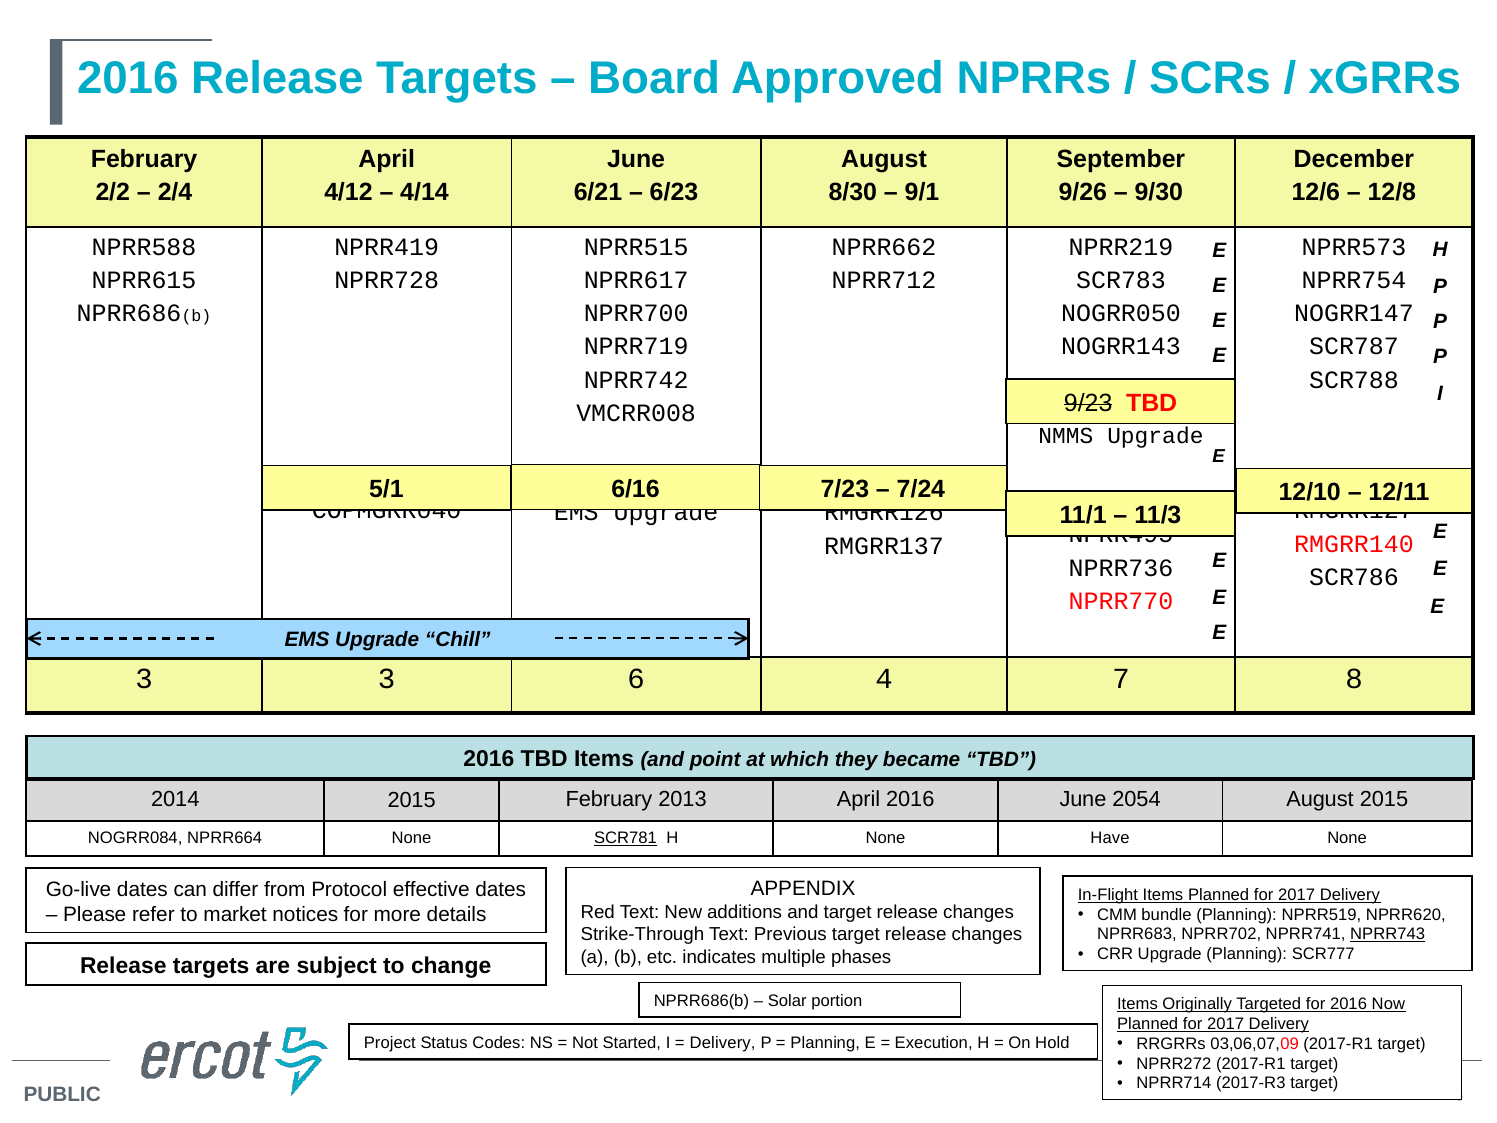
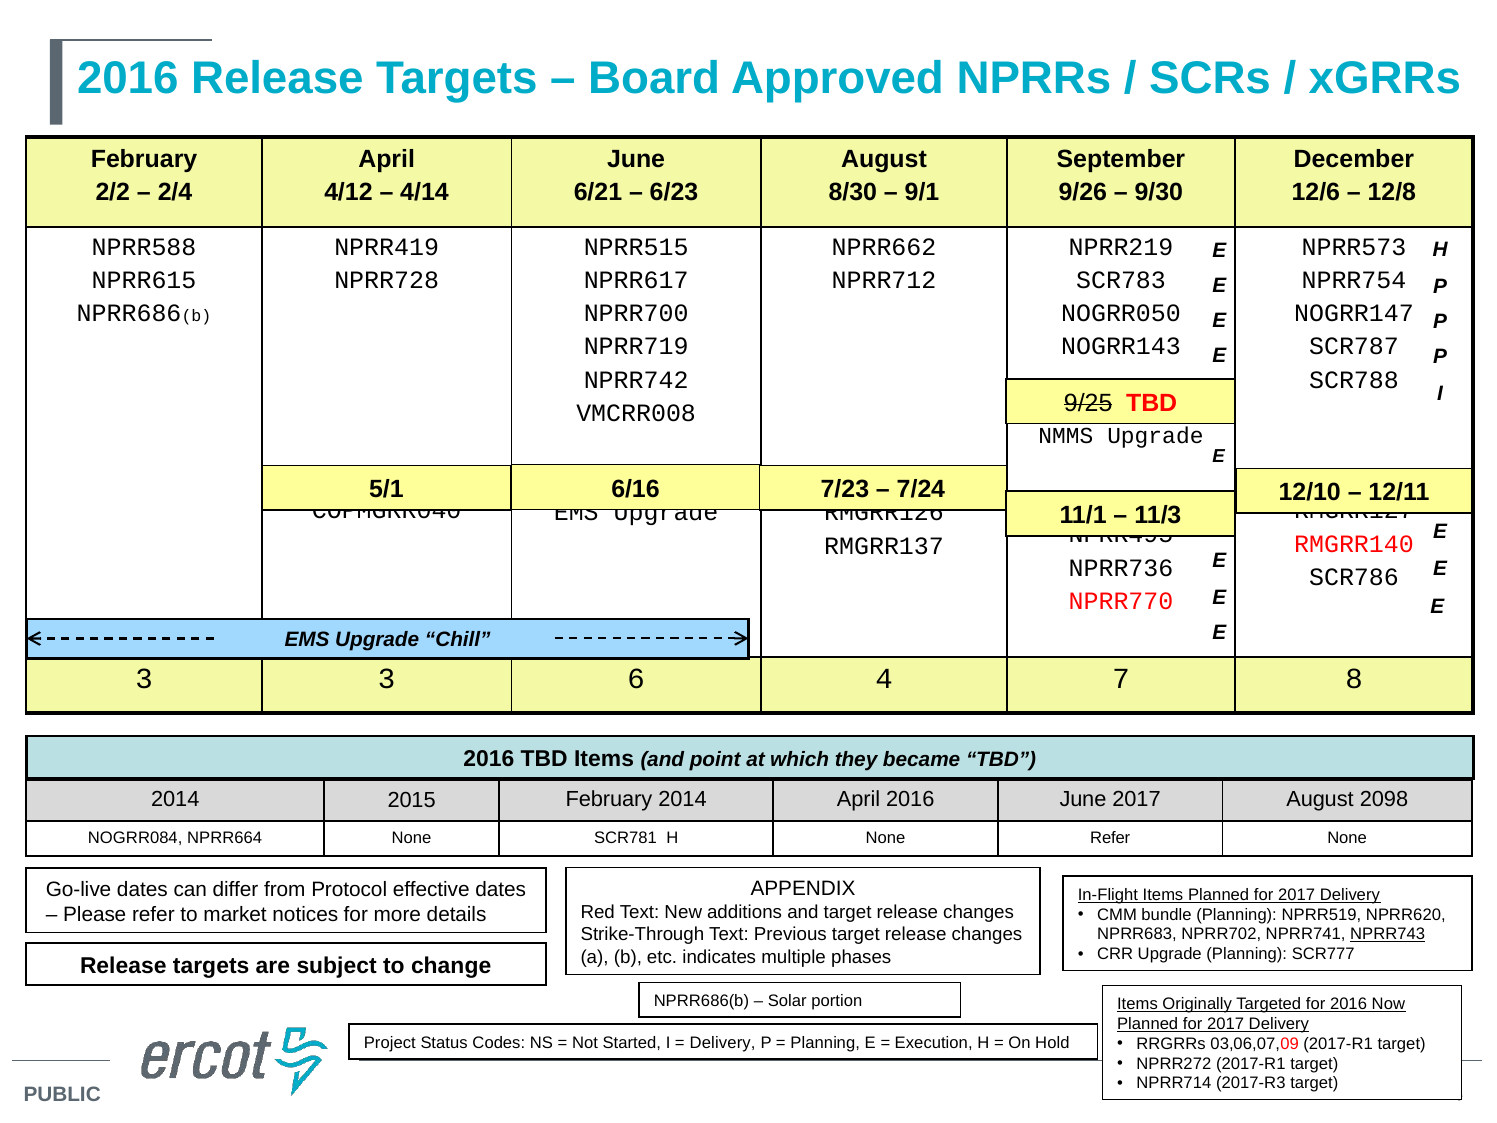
9/23: 9/23 -> 9/25
February 2013: 2013 -> 2014
June 2054: 2054 -> 2017
August 2015: 2015 -> 2098
SCR781 underline: present -> none
None Have: Have -> Refer
